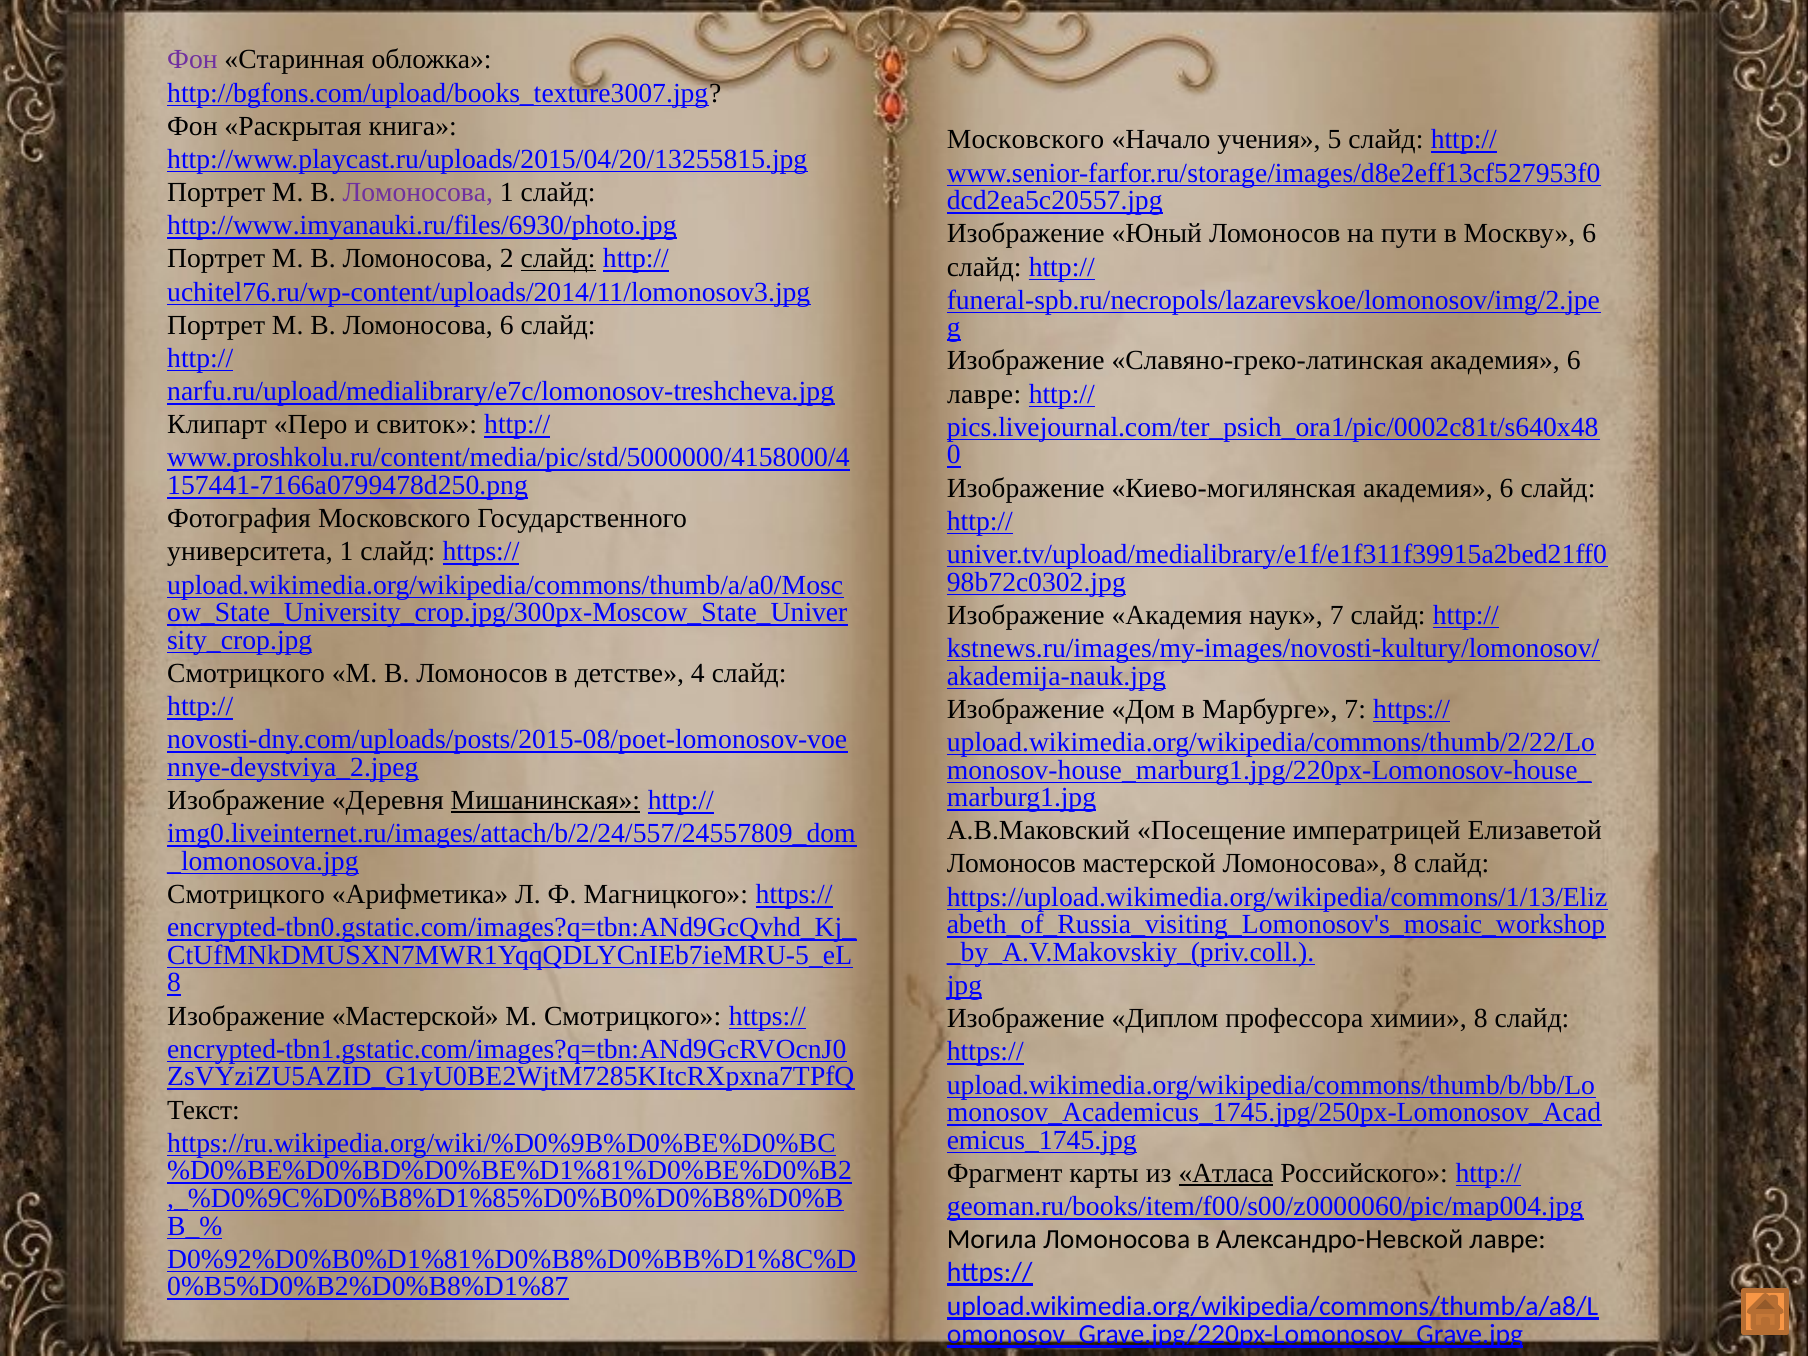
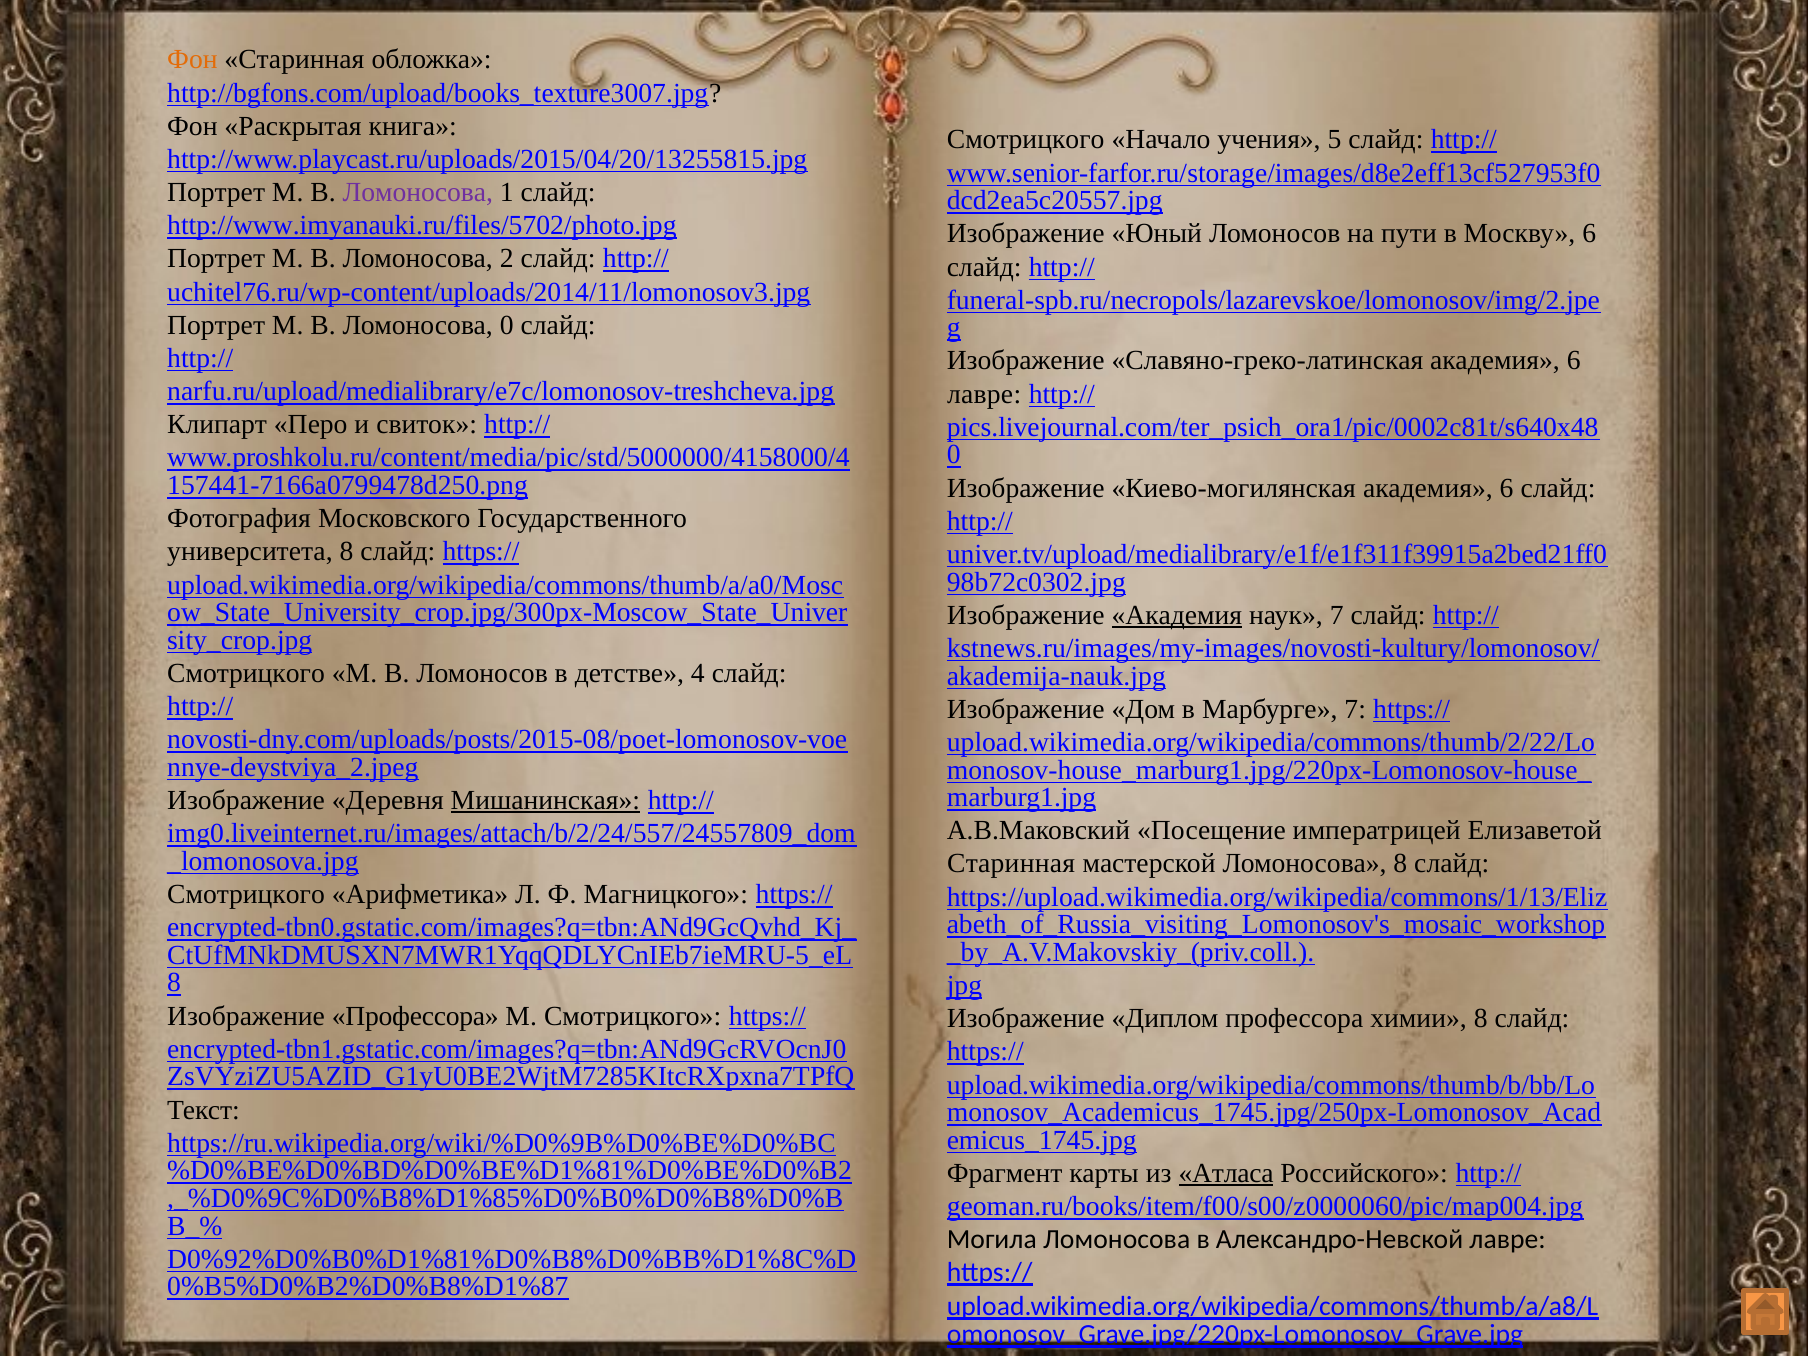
Фон at (192, 60) colour: purple -> orange
Московского at (1026, 140): Московского -> Смотрицкого
http://www.imyanauki.ru/files/6930/photo.jpg: http://www.imyanauki.ru/files/6930/photo.jpg -> http://www.imyanauki.ru/files/5702/photo.jpg
слайд at (558, 259) underline: present -> none
Ломоносова 6: 6 -> 0
университета 1: 1 -> 8
Академия at (1177, 615) underline: none -> present
Ломоносов at (1011, 864): Ломоносов -> Старинная
Изображение Мастерской: Мастерской -> Профессора
